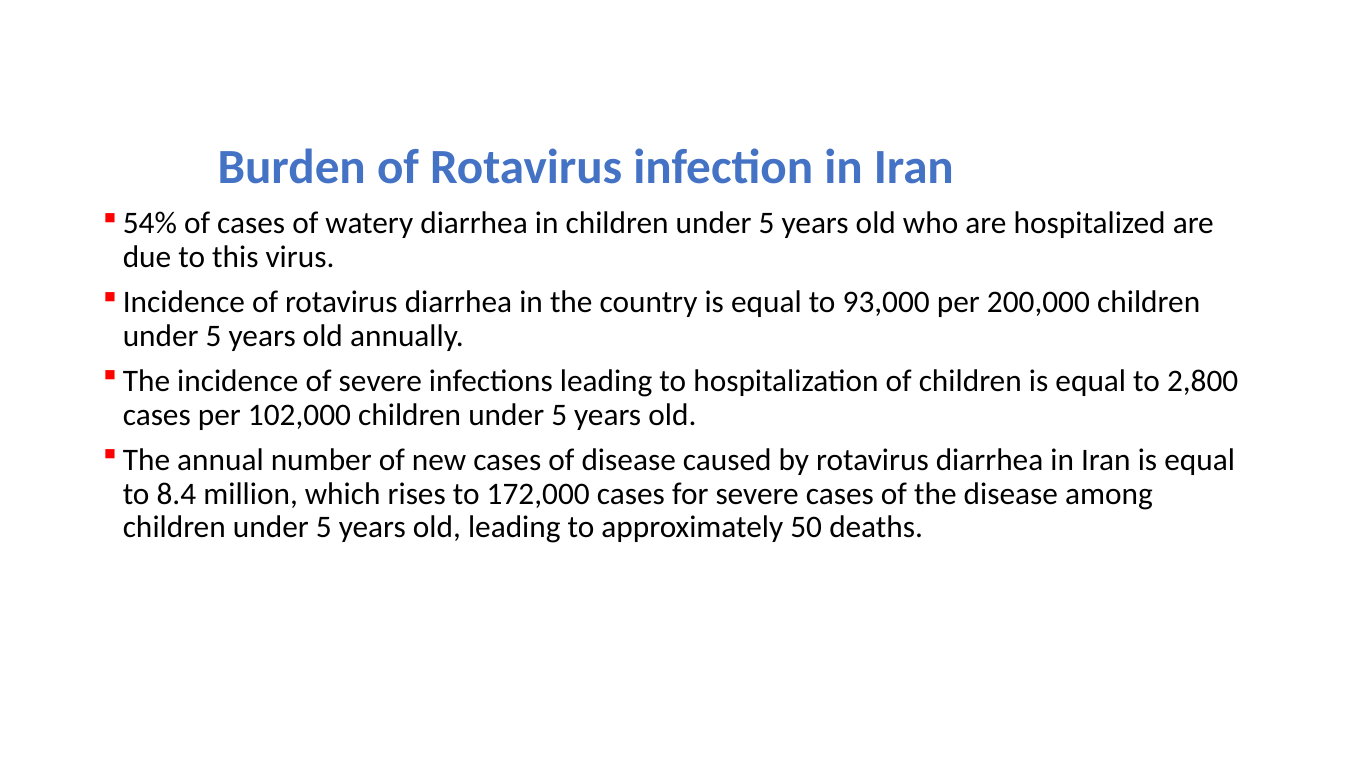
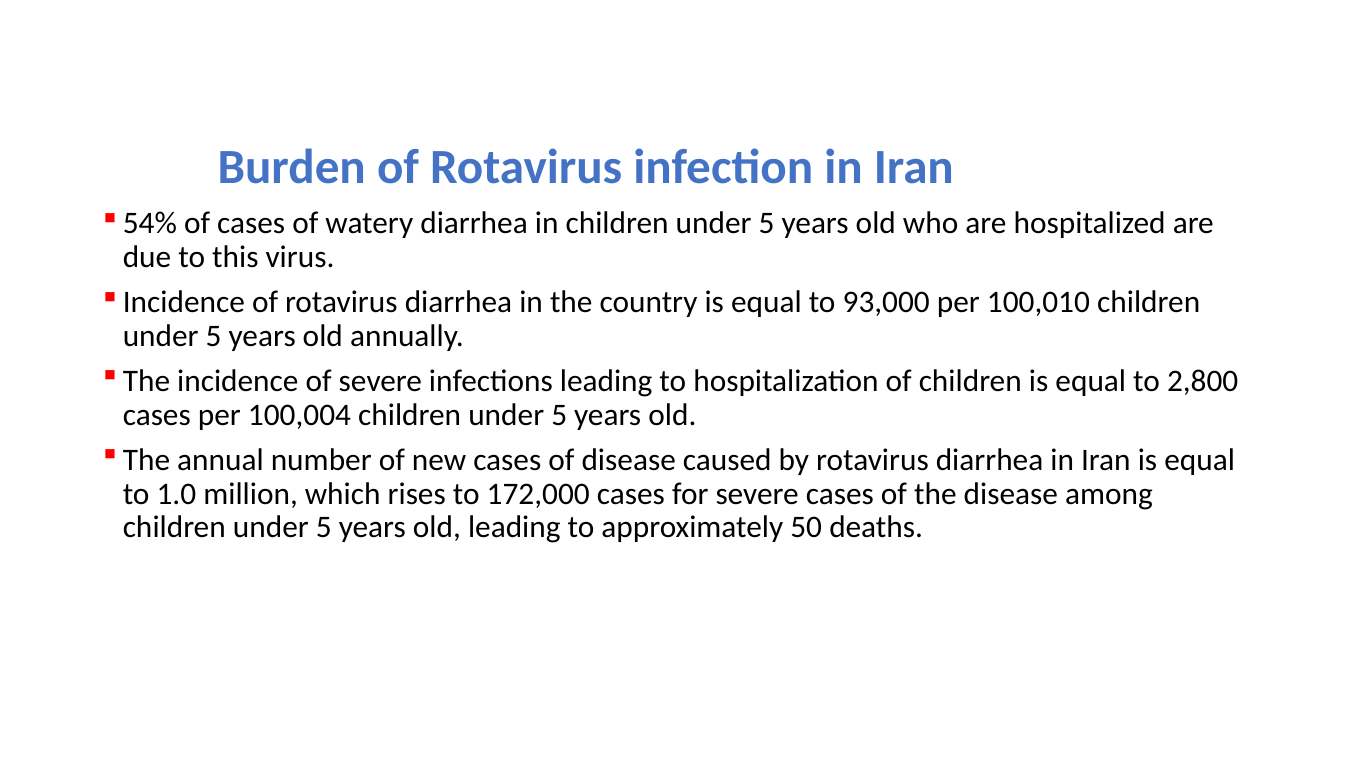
200,000: 200,000 -> 100,010
102,000: 102,000 -> 100,004
8.4: 8.4 -> 1.0
